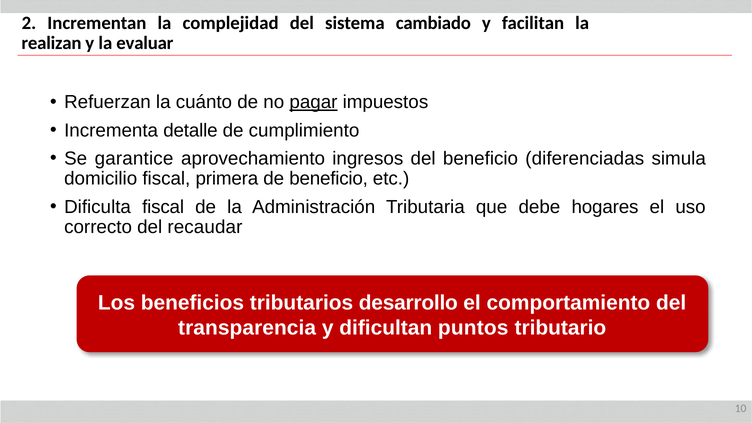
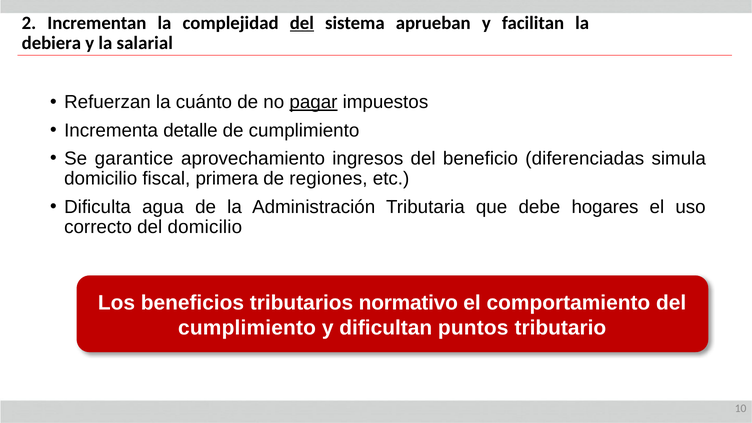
del at (302, 23) underline: none -> present
cambiado: cambiado -> aprueban
realizan: realizan -> debiera
evaluar: evaluar -> salarial
de beneficio: beneficio -> regiones
Dificulta fiscal: fiscal -> agua
del recaudar: recaudar -> domicilio
desarrollo: desarrollo -> normativo
transparencia at (247, 328): transparencia -> cumplimiento
